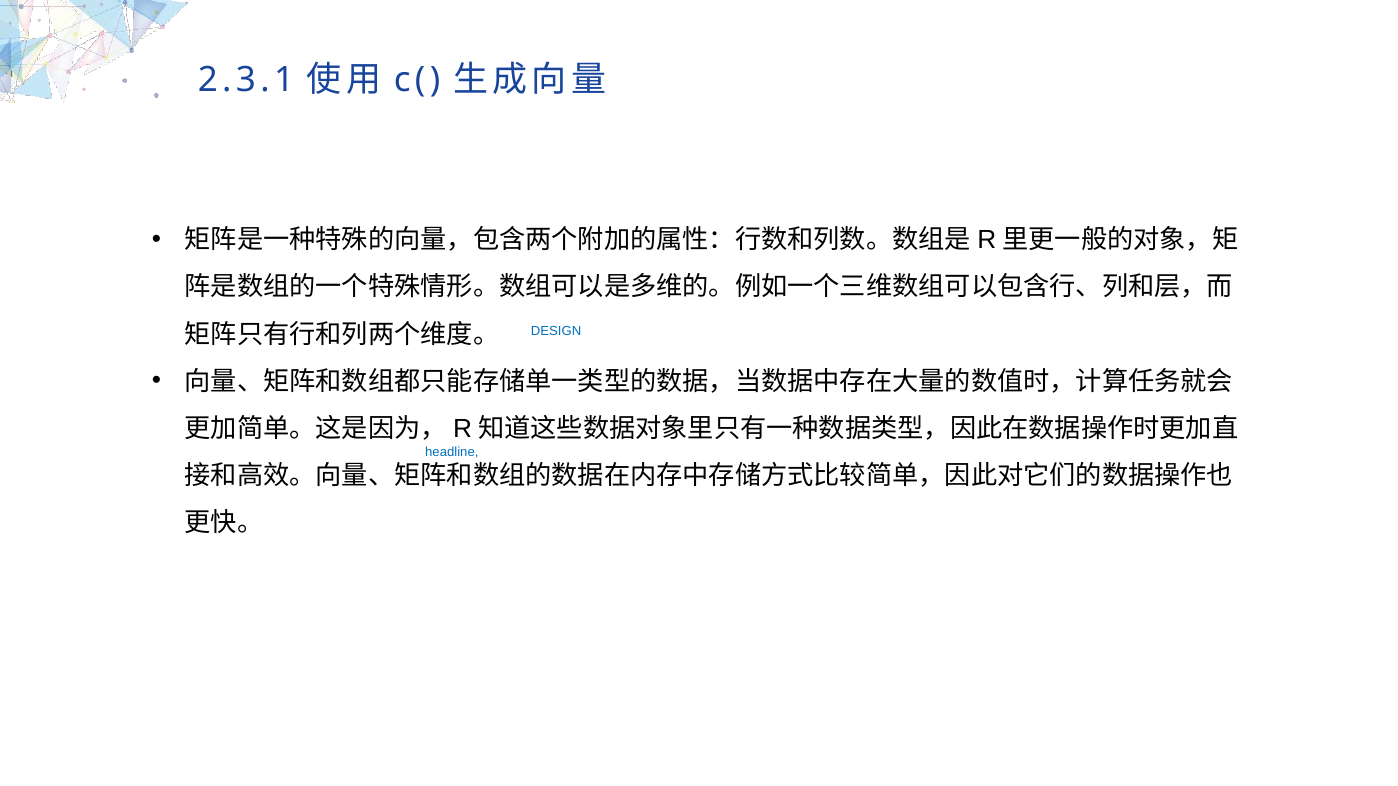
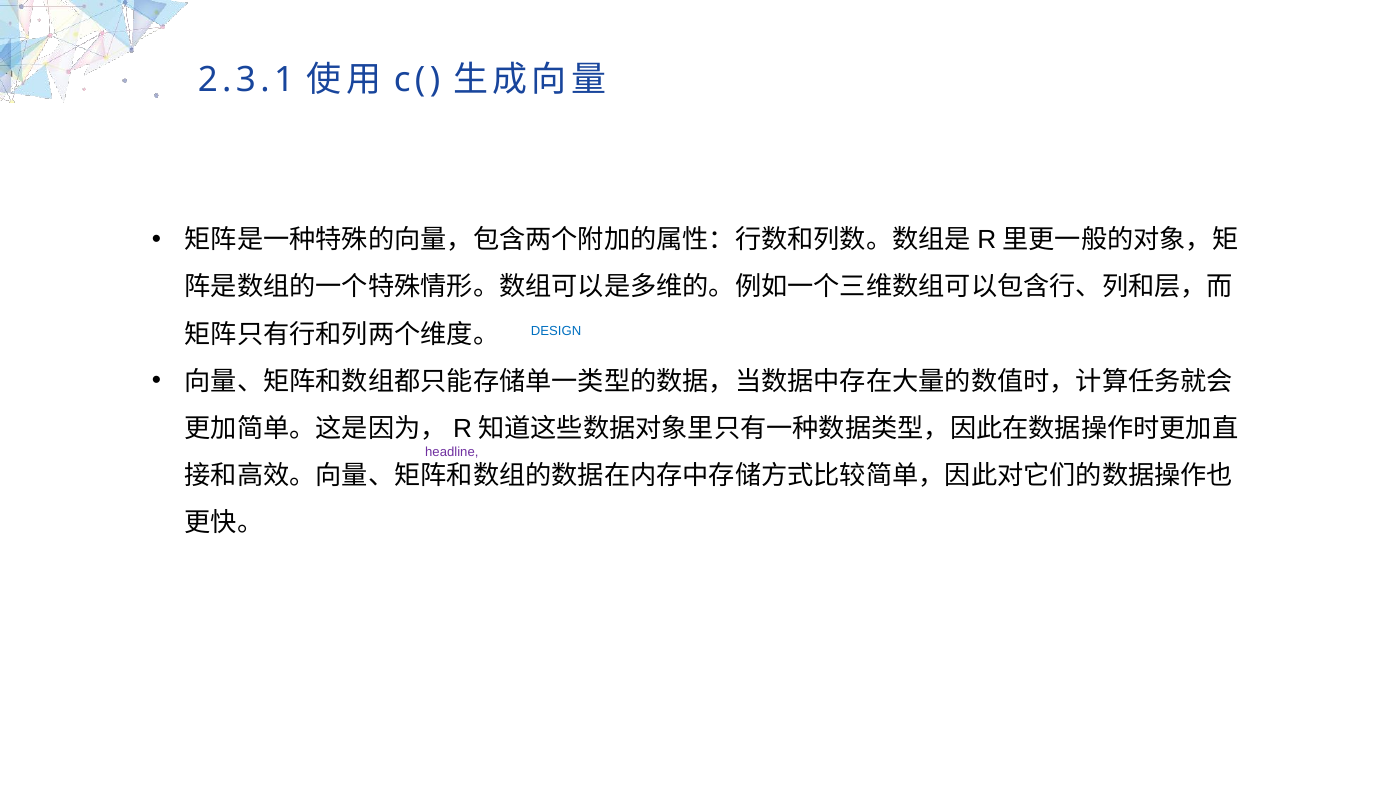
headline at (452, 452) colour: blue -> purple
